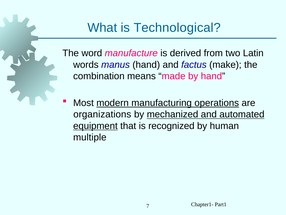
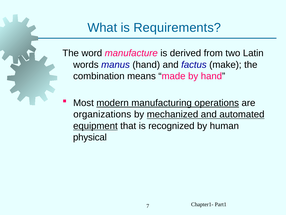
Technological: Technological -> Requirements
multiple: multiple -> physical
